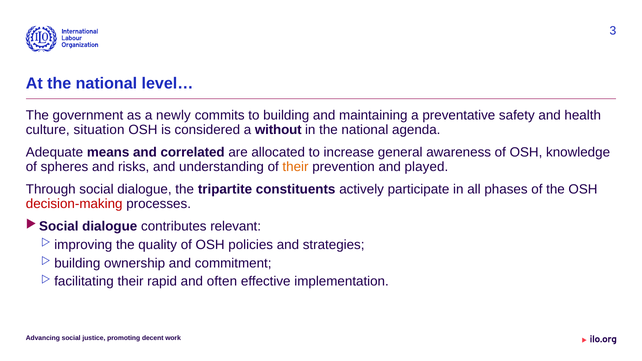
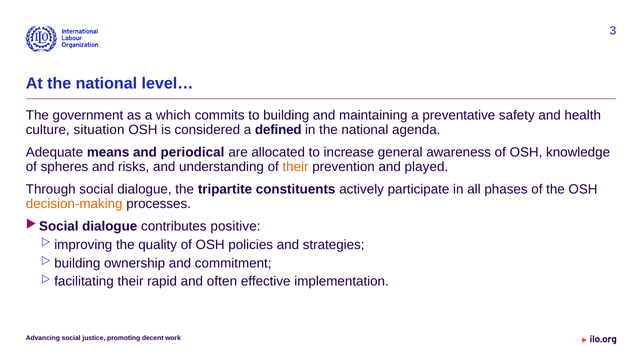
newly: newly -> which
without: without -> defined
correlated: correlated -> periodical
decision-making colour: red -> orange
relevant: relevant -> positive
